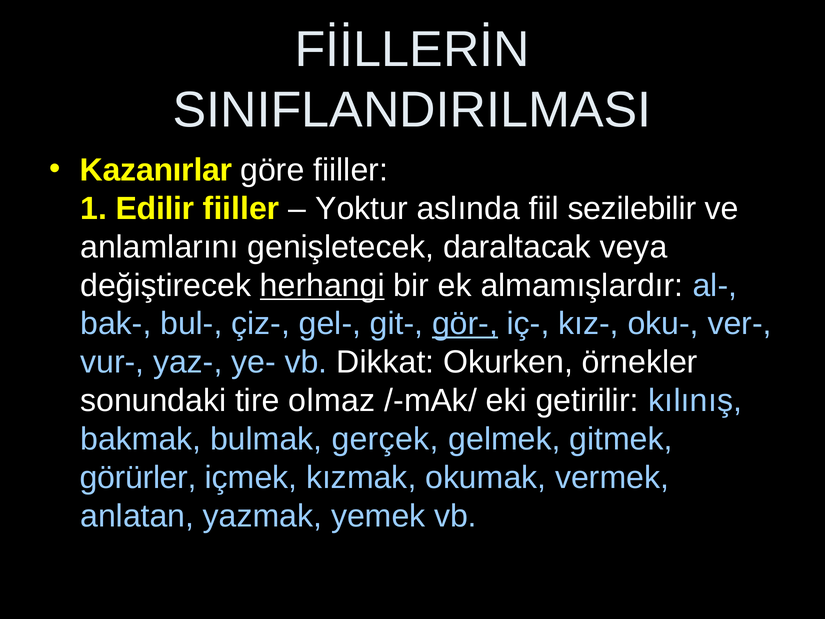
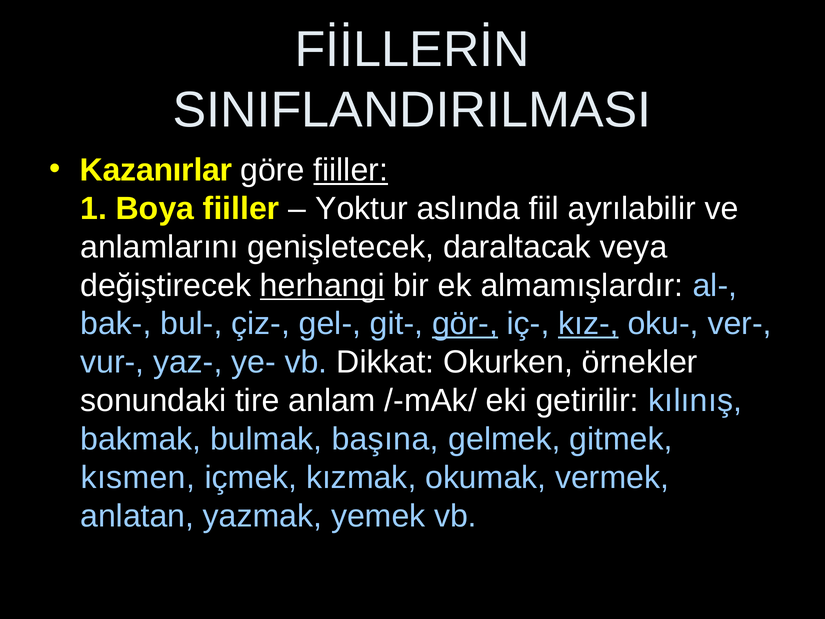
fiiller at (351, 170) underline: none -> present
Edilir: Edilir -> Boya
sezilebilir: sezilebilir -> ayrılabilir
kız- underline: none -> present
olmaz: olmaz -> anlam
gerçek: gerçek -> başına
görürler: görürler -> kısmen
